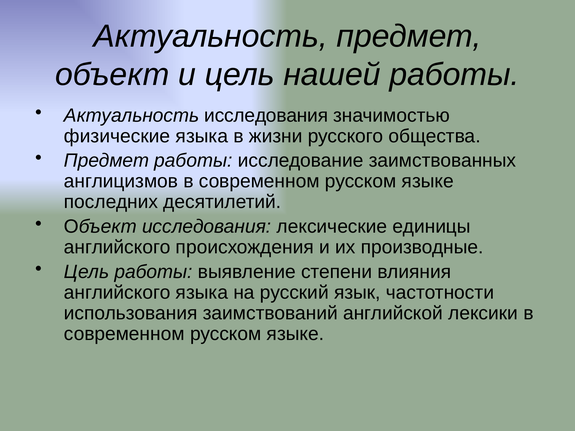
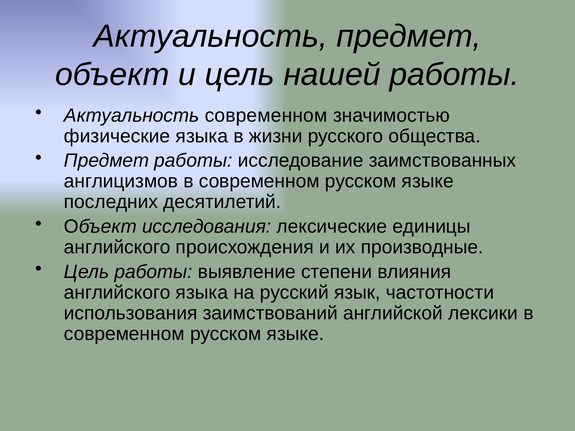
Актуальность исследования: исследования -> современном
